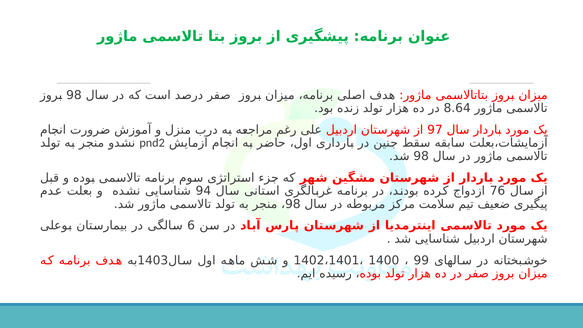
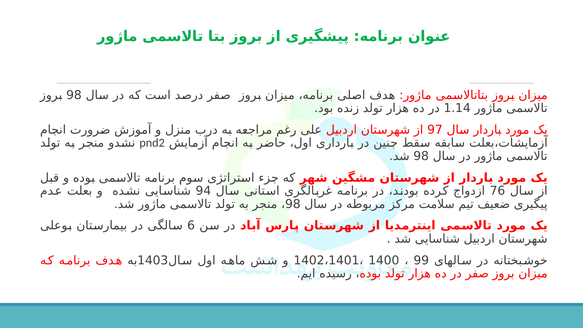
8.64: 8.64 -> 1.14
